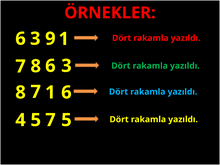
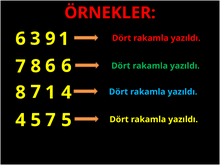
3 at (66, 66): 3 -> 6
6 at (66, 92): 6 -> 4
